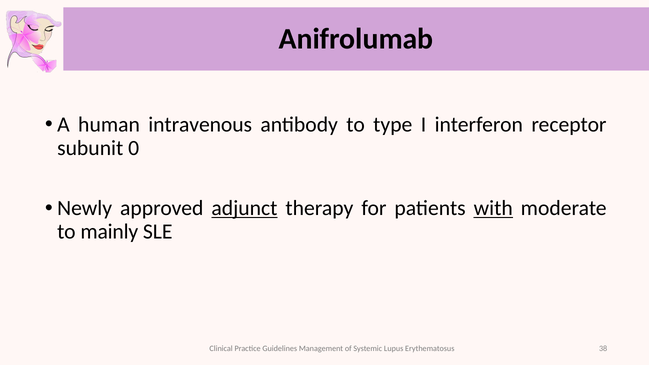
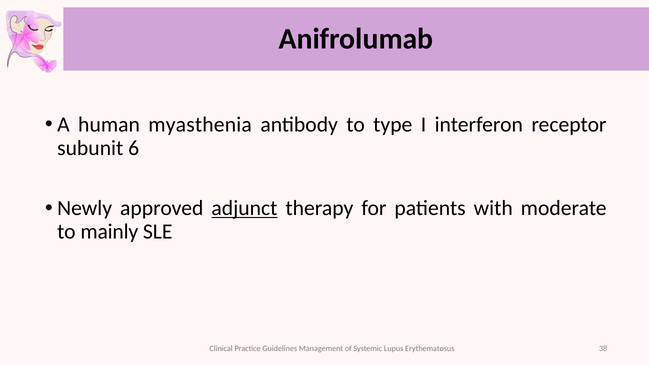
intravenous: intravenous -> myasthenia
0: 0 -> 6
with underline: present -> none
